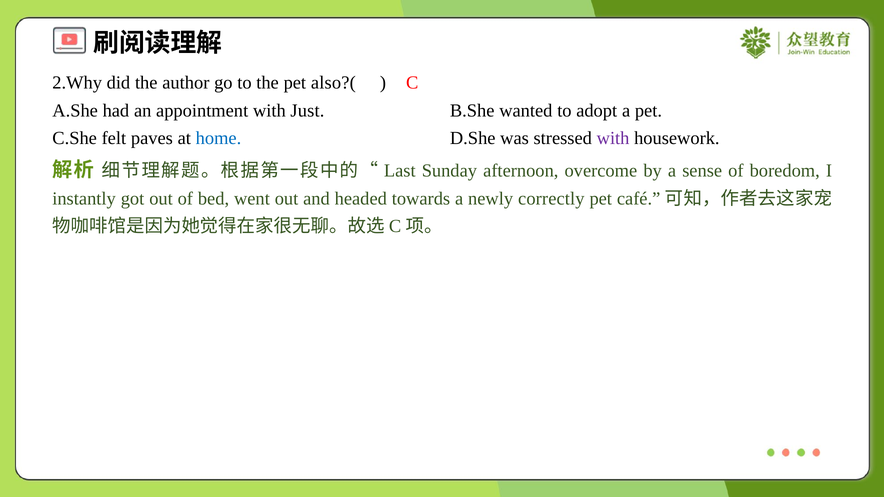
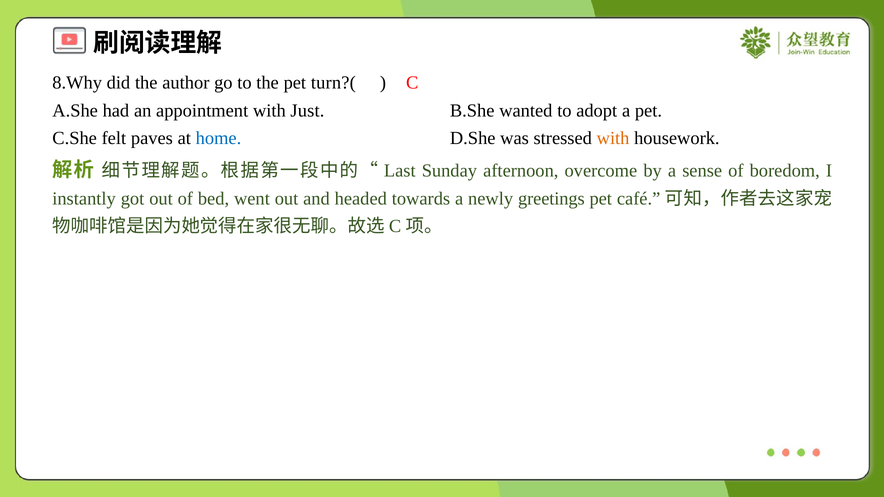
2.Why: 2.Why -> 8.Why
also?(: also?( -> turn?(
with at (613, 138) colour: purple -> orange
correctly: correctly -> greetings
